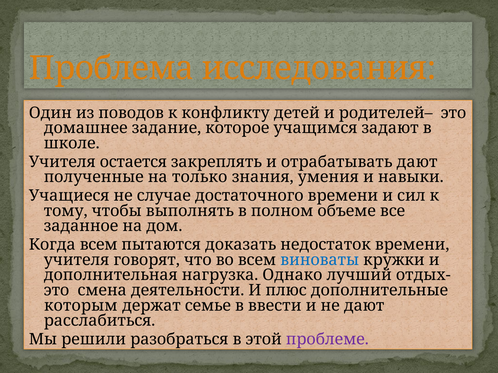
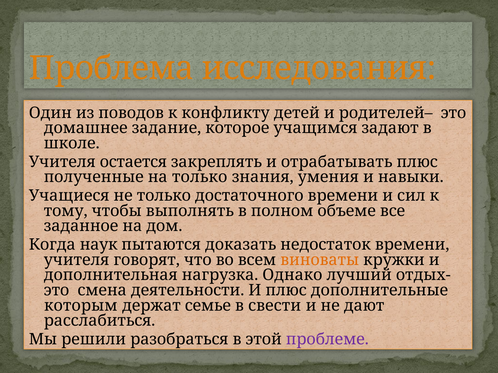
отрабатывать дают: дают -> плюс
не случае: случае -> только
Когда всем: всем -> наук
виноваты colour: blue -> orange
ввести: ввести -> свести
